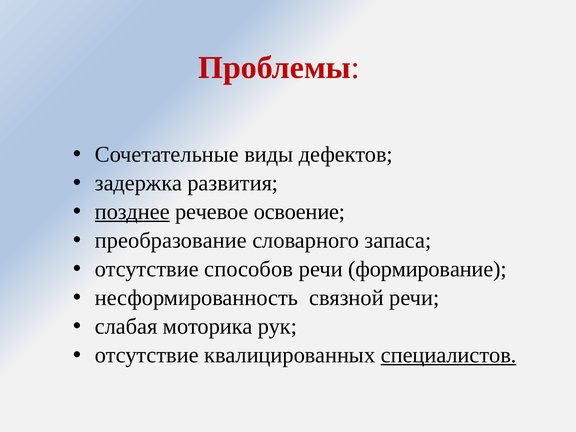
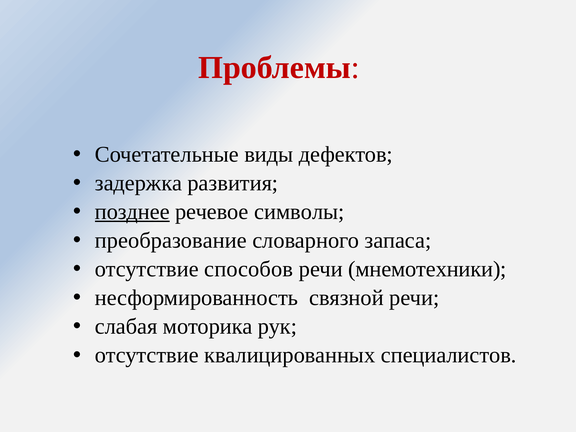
освоение: освоение -> символы
формирование: формирование -> мнемотехники
специалистов underline: present -> none
